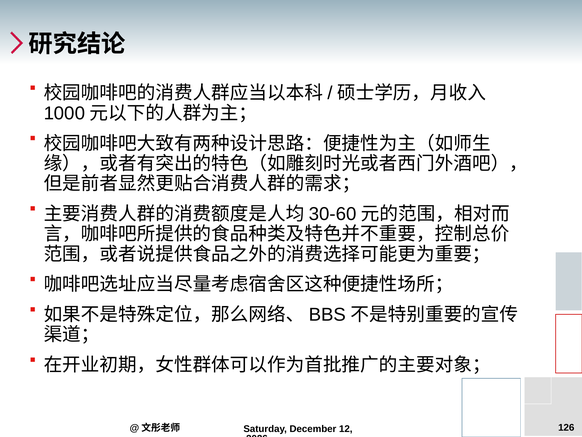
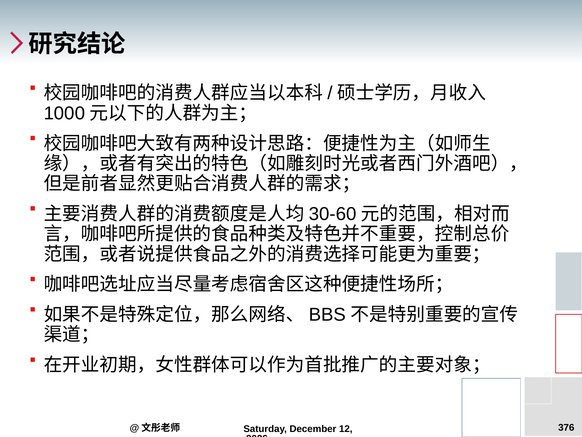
126: 126 -> 376
